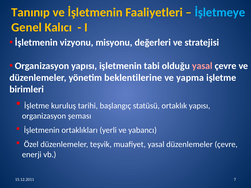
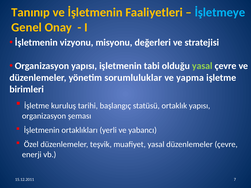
Kalıcı: Kalıcı -> Onay
yasal at (202, 66) colour: pink -> light green
beklentilerine: beklentilerine -> sorumluluklar
